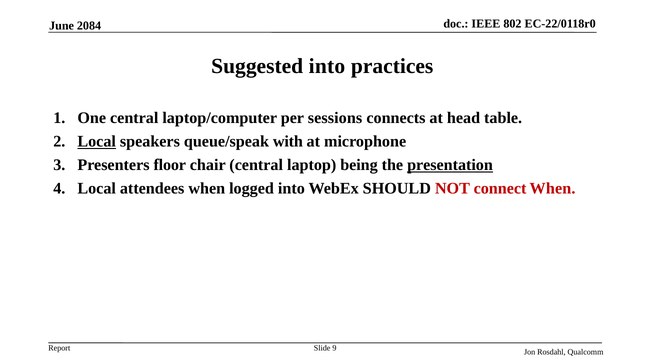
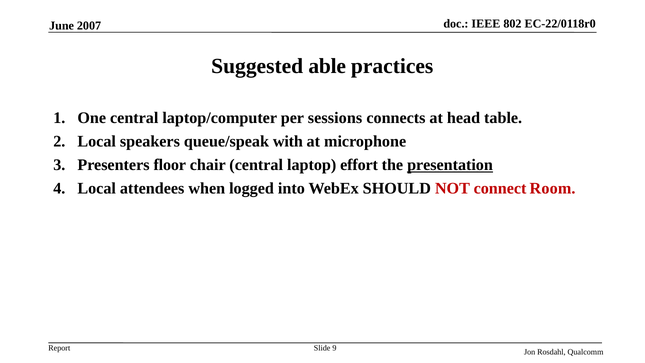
2084: 2084 -> 2007
Suggested into: into -> able
Local at (97, 141) underline: present -> none
being: being -> effort
connect When: When -> Room
